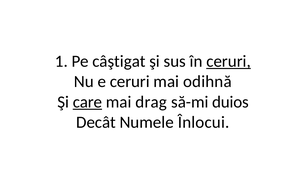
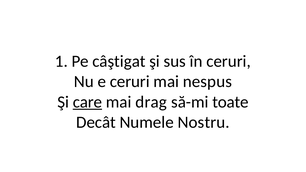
ceruri at (229, 61) underline: present -> none
odihnă: odihnă -> nespus
duios: duios -> toate
Înlocui: Înlocui -> Nostru
